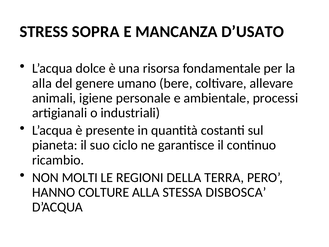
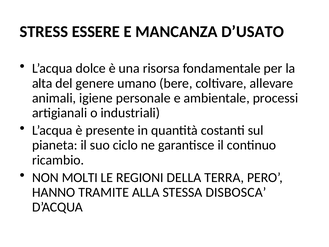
SOPRA: SOPRA -> ESSERE
alla at (42, 83): alla -> alta
COLTURE: COLTURE -> TRAMITE
